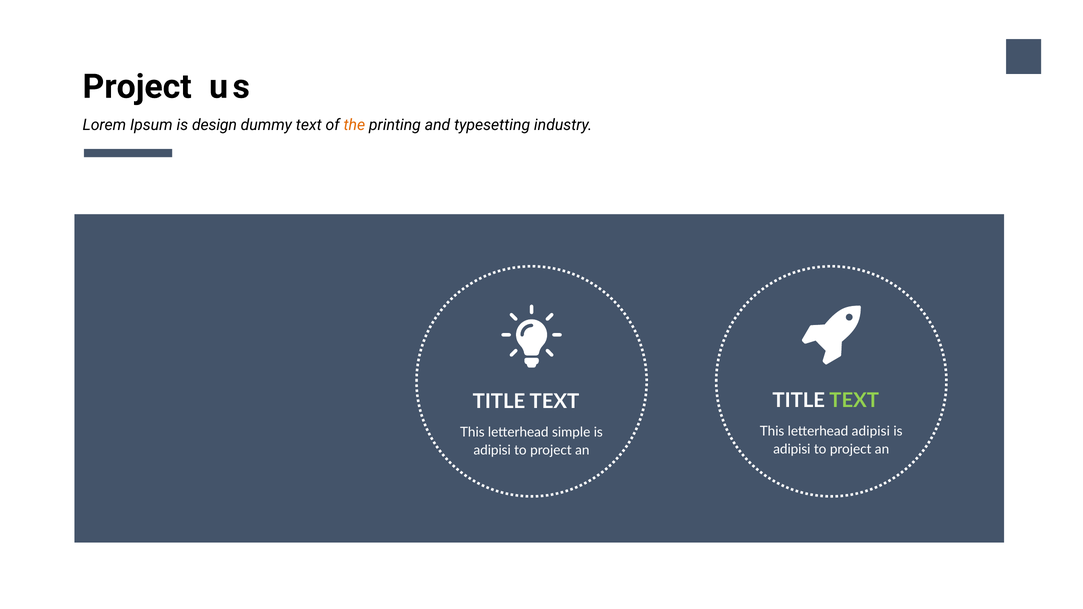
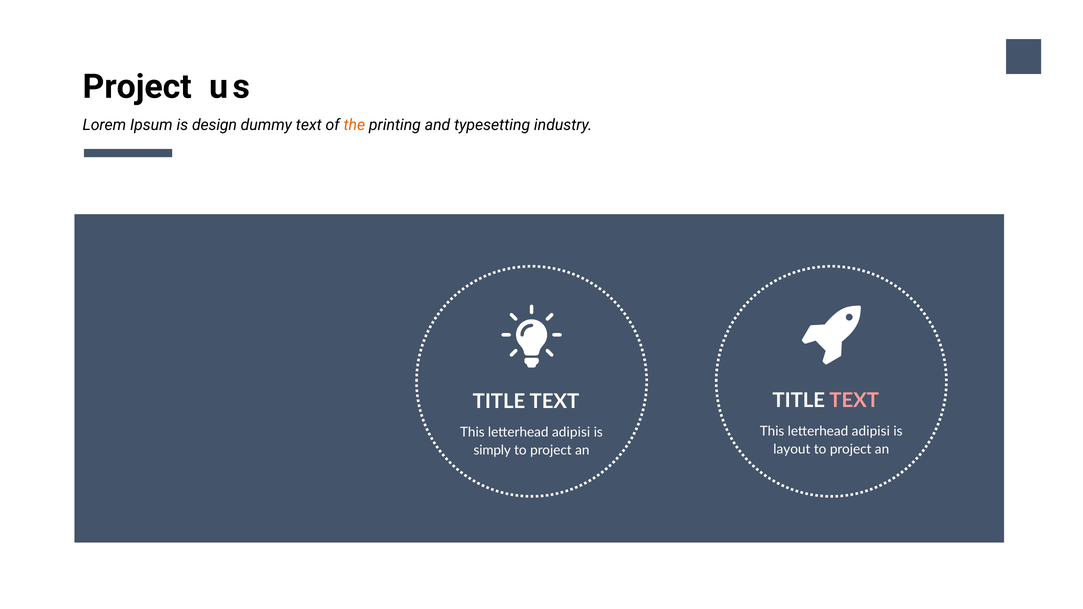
TEXT at (854, 401) colour: light green -> pink
simple at (571, 432): simple -> adipisi
adipisi at (792, 449): adipisi -> layout
adipisi at (492, 450): adipisi -> simply
